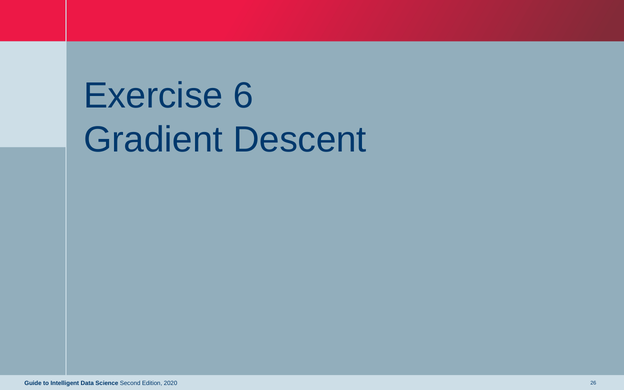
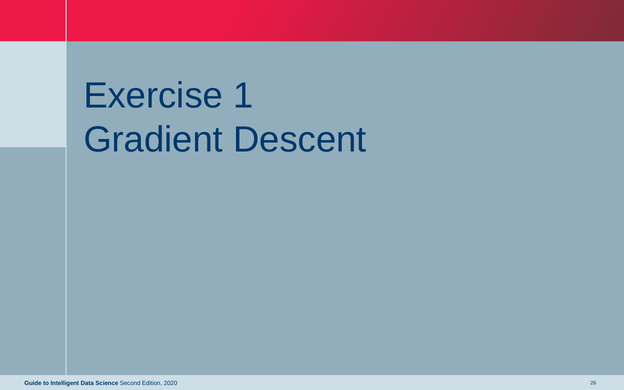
6: 6 -> 1
